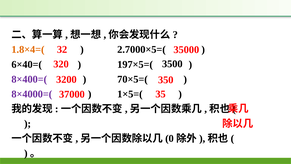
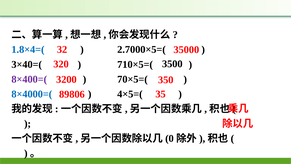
1.8×4=( colour: orange -> blue
6×40=(: 6×40=( -> 3×40=(
197×5=(: 197×5=( -> 710×5=(
8×4000=( colour: purple -> blue
1×5=(: 1×5=( -> 4×5=(
37000: 37000 -> 89806
